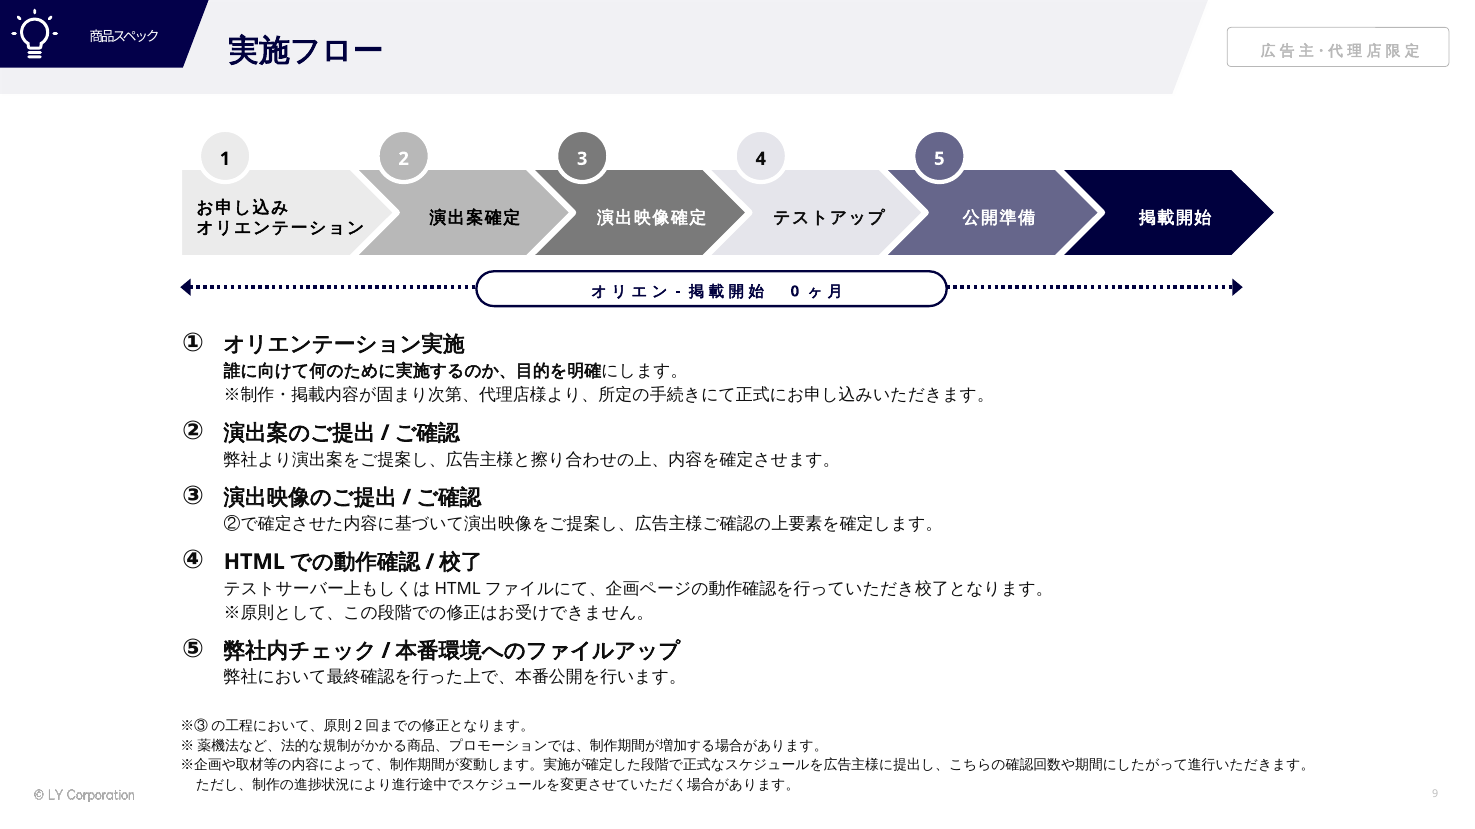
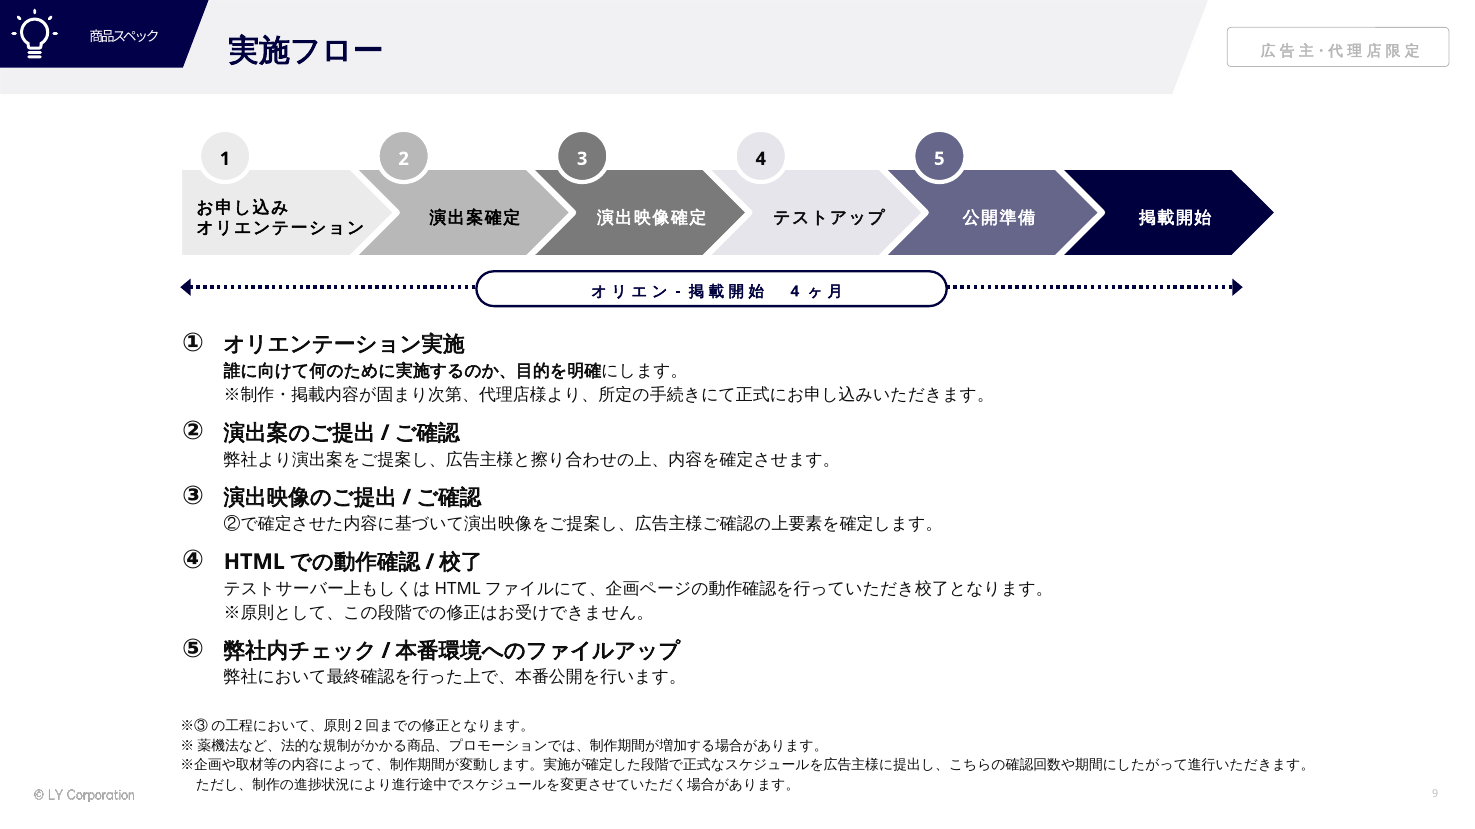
0 at (795, 292): 0 -> 4
